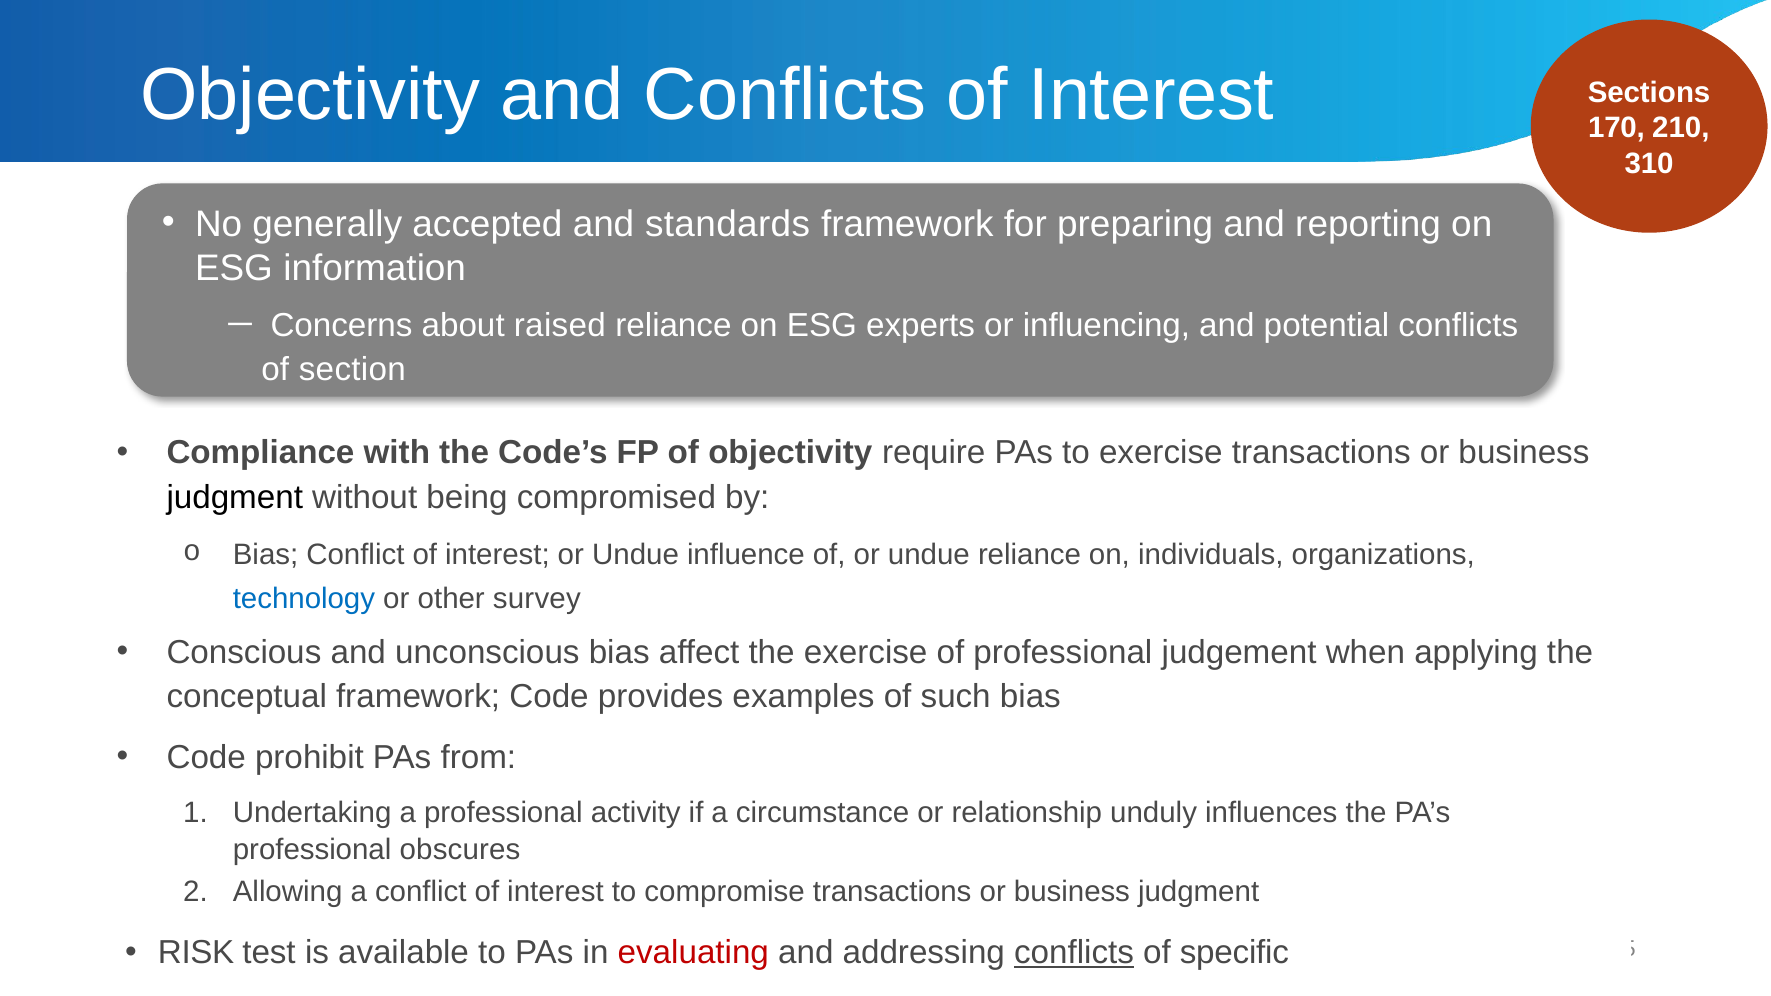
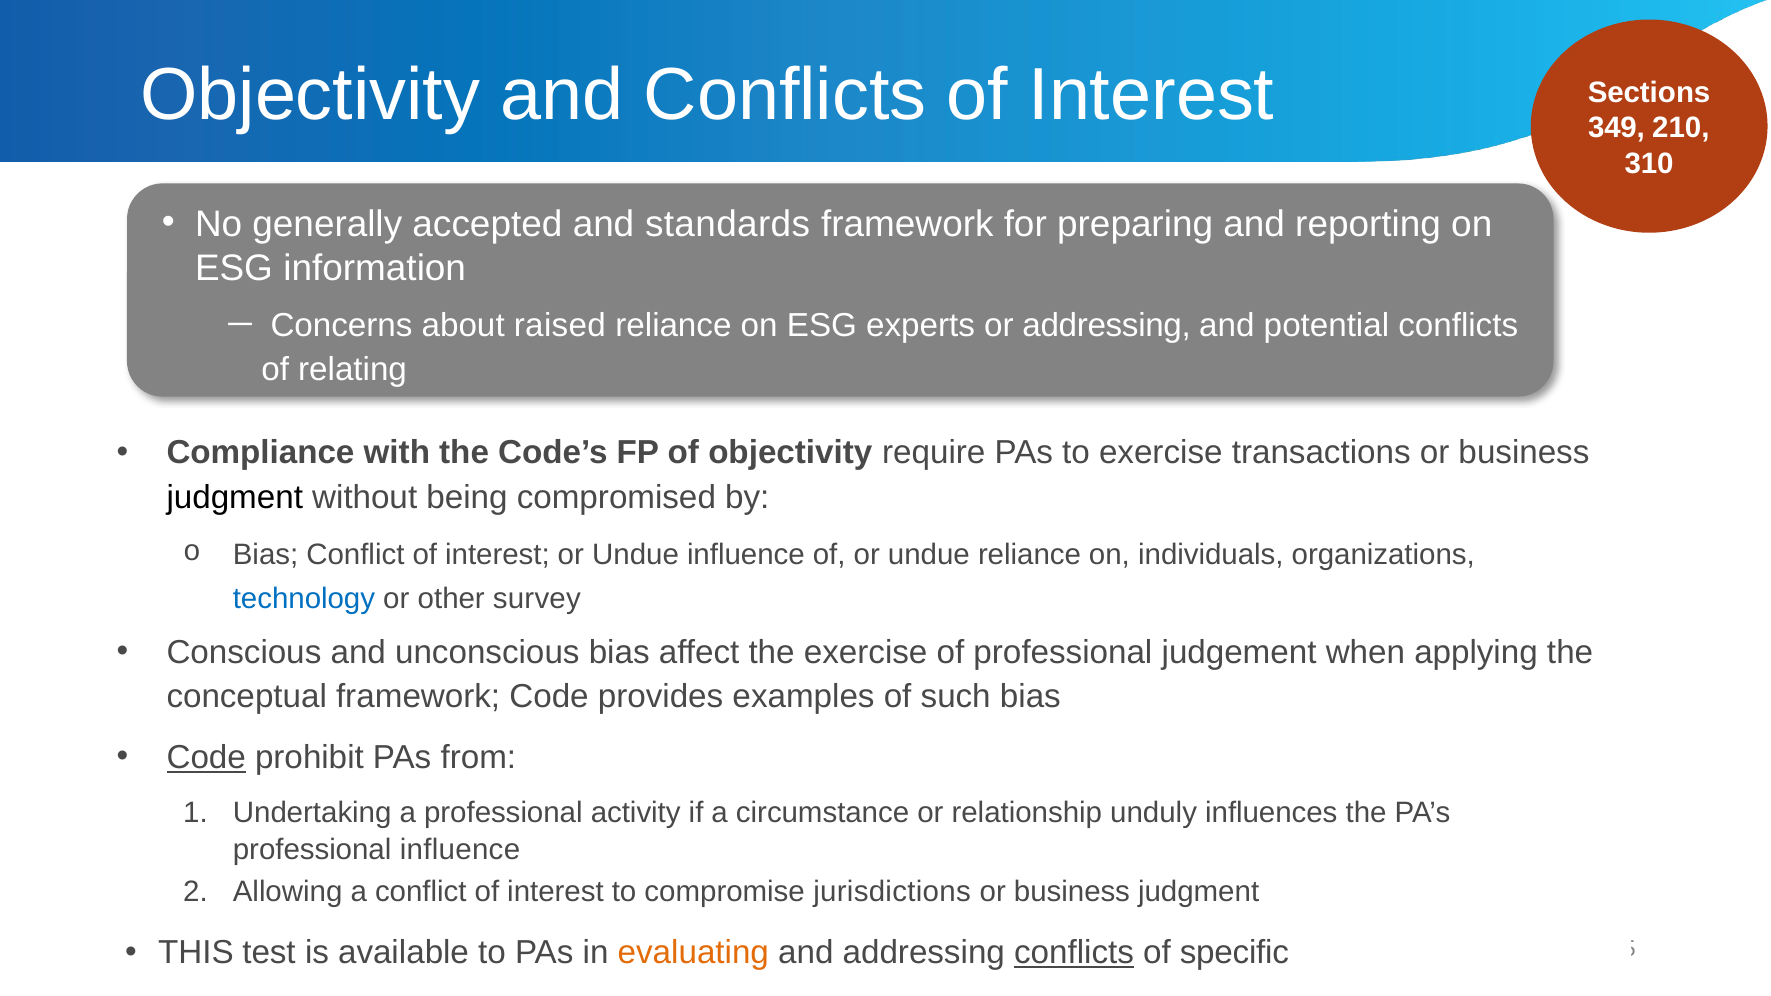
170: 170 -> 349
or influencing: influencing -> addressing
section: section -> relating
Code at (206, 757) underline: none -> present
professional obscures: obscures -> influence
compromise transactions: transactions -> jurisdictions
RISK: RISK -> THIS
evaluating colour: red -> orange
